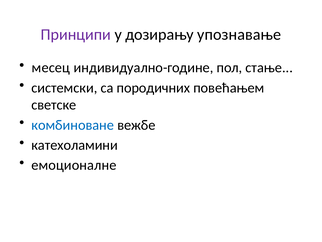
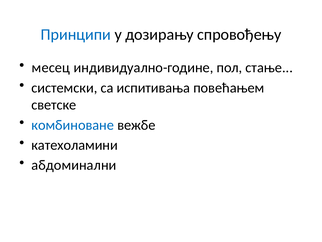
Принципи colour: purple -> blue
упознавање: упознавање -> спровођењу
породичних: породичних -> испитивања
емоционалне: емоционалне -> абдоминални
